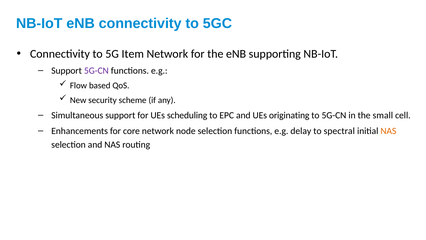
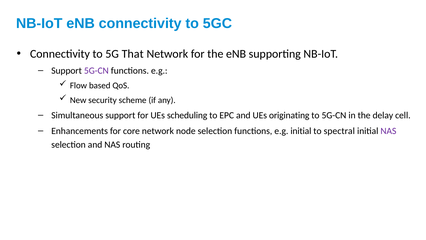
Item: Item -> That
small: small -> delay
e.g delay: delay -> initial
NAS at (388, 131) colour: orange -> purple
